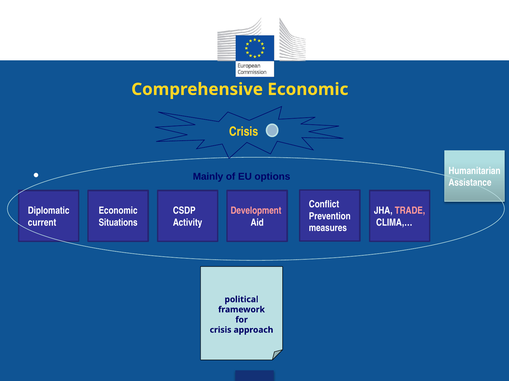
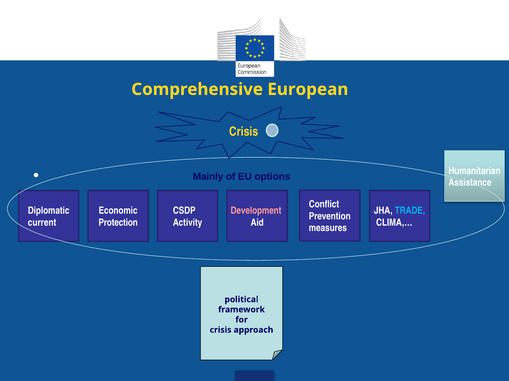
Comprehensive Economic: Economic -> European
TRADE colour: pink -> light blue
Situations: Situations -> Protection
